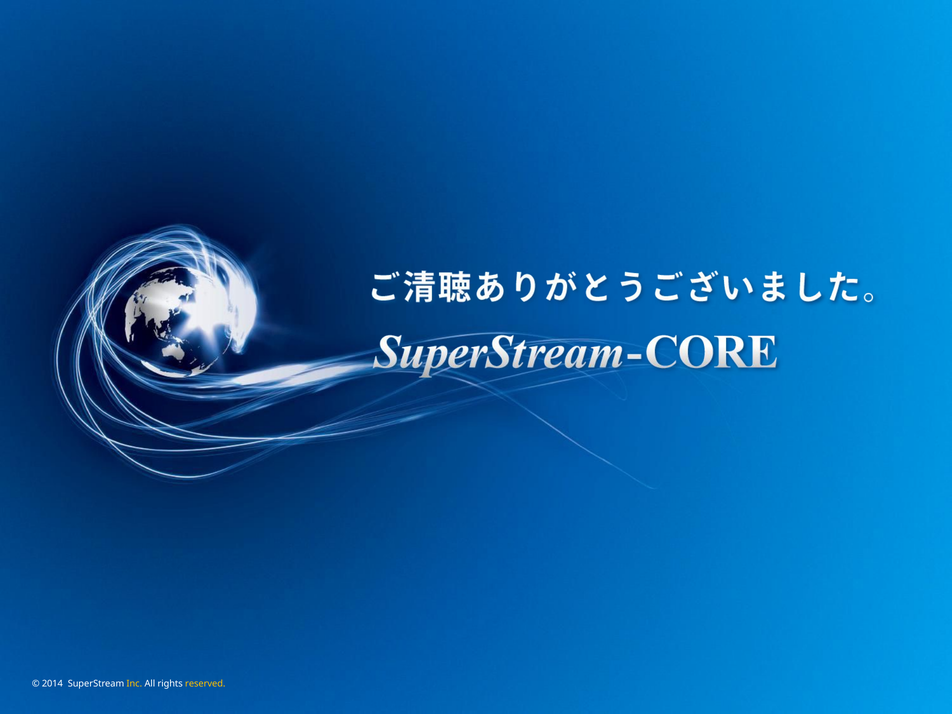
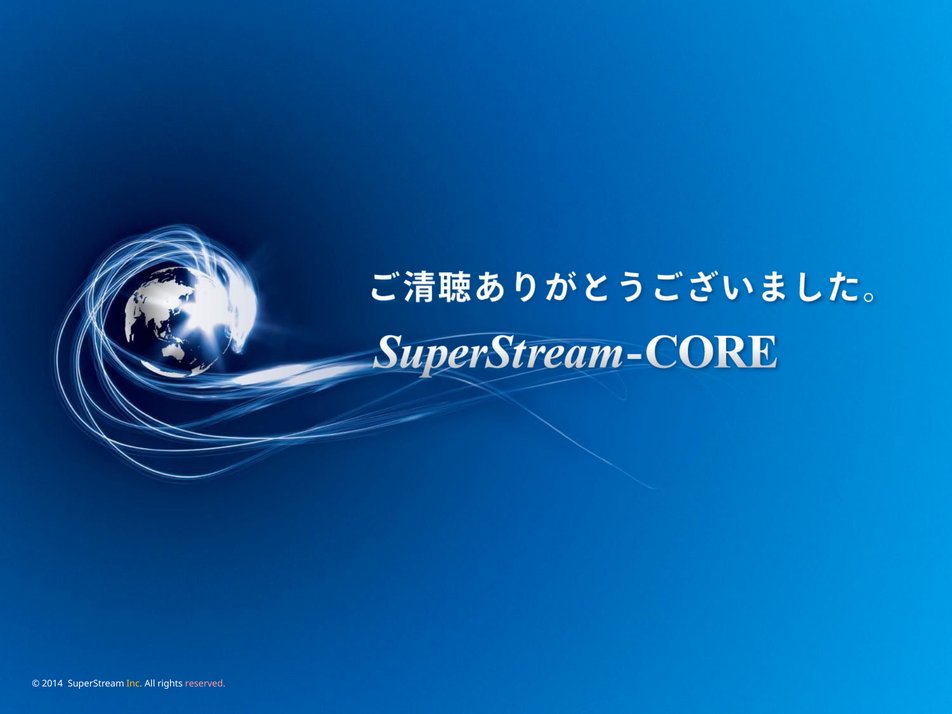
reserved colour: yellow -> pink
